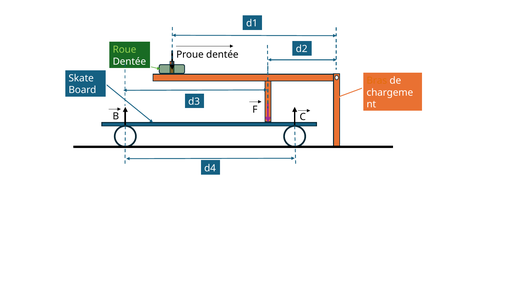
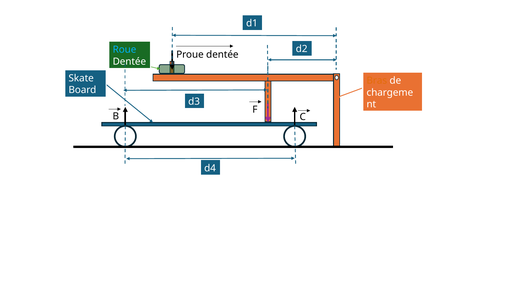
Roue colour: light green -> light blue
